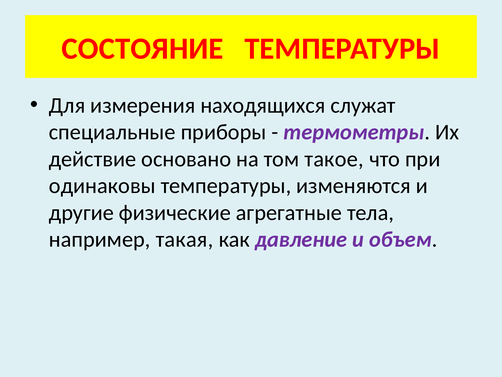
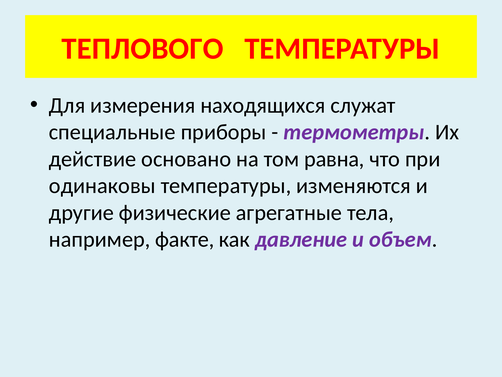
СОСТОЯНИЕ: СОСТОЯНИЕ -> ТЕПЛОВОГО
такое: такое -> равна
такая: такая -> факте
